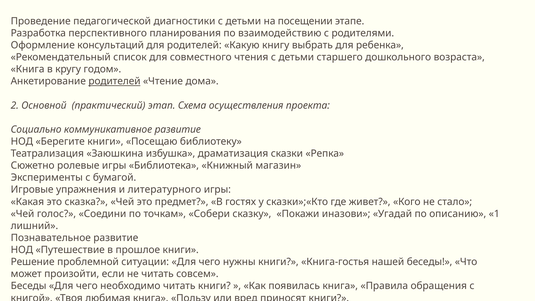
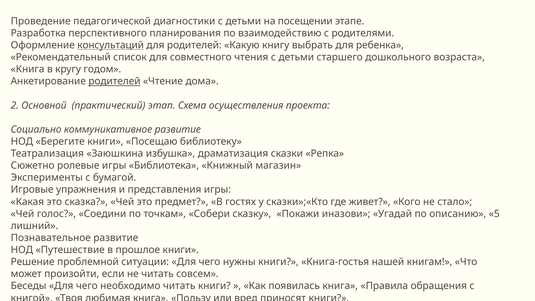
консультаций underline: none -> present
литературного: литературного -> представления
1: 1 -> 5
нашей беседы: беседы -> книгам
